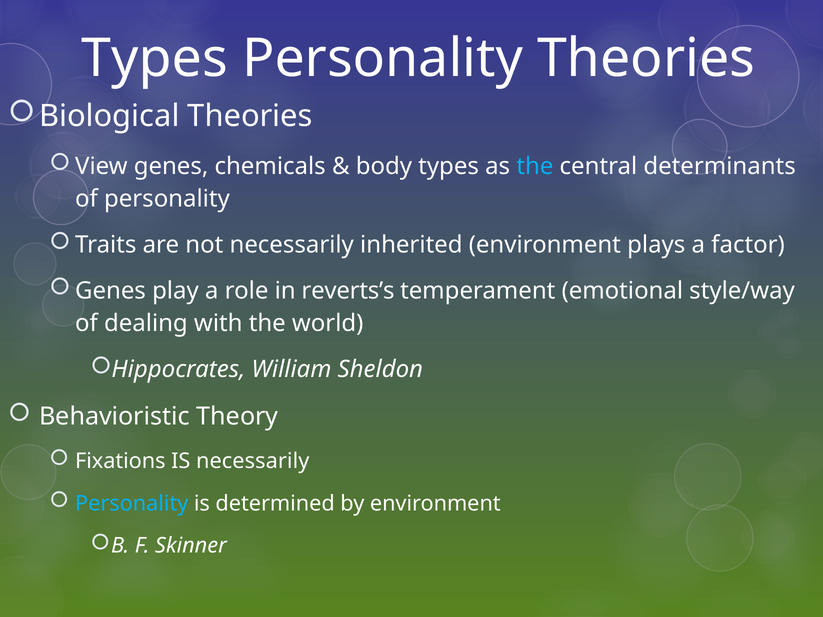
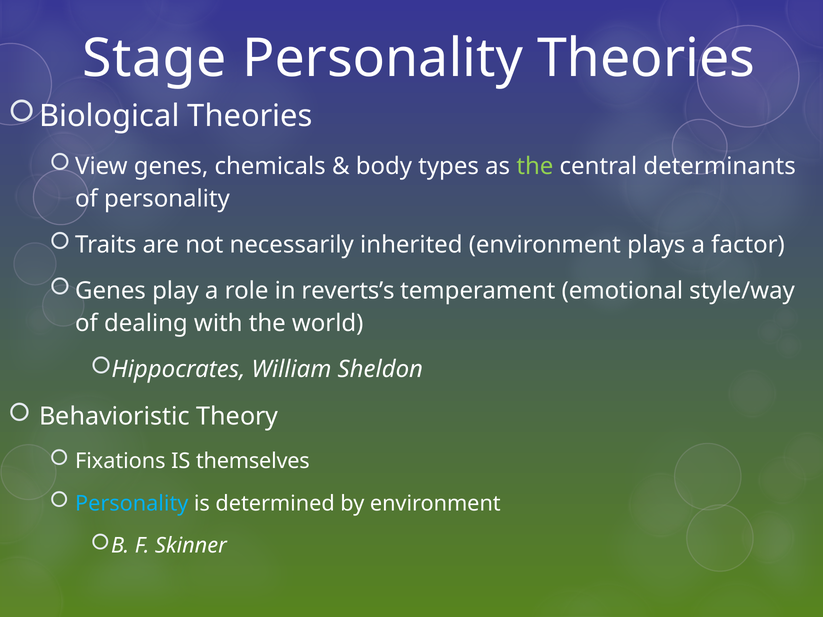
Types at (155, 58): Types -> Stage
the at (535, 166) colour: light blue -> light green
IS necessarily: necessarily -> themselves
